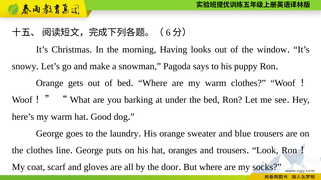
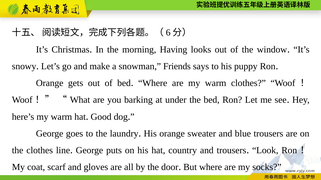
Pagoda: Pagoda -> Friends
oranges: oranges -> country
